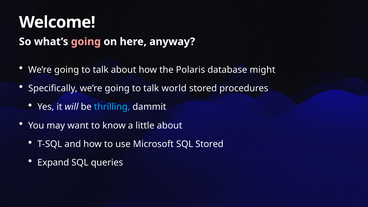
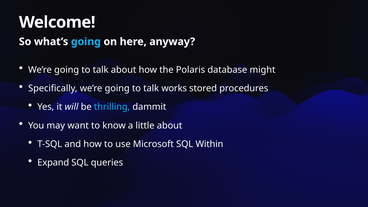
going at (86, 42) colour: pink -> light blue
world: world -> works
SQL Stored: Stored -> Within
